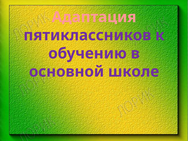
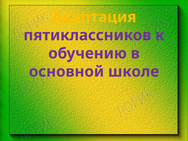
Адаптация colour: pink -> yellow
